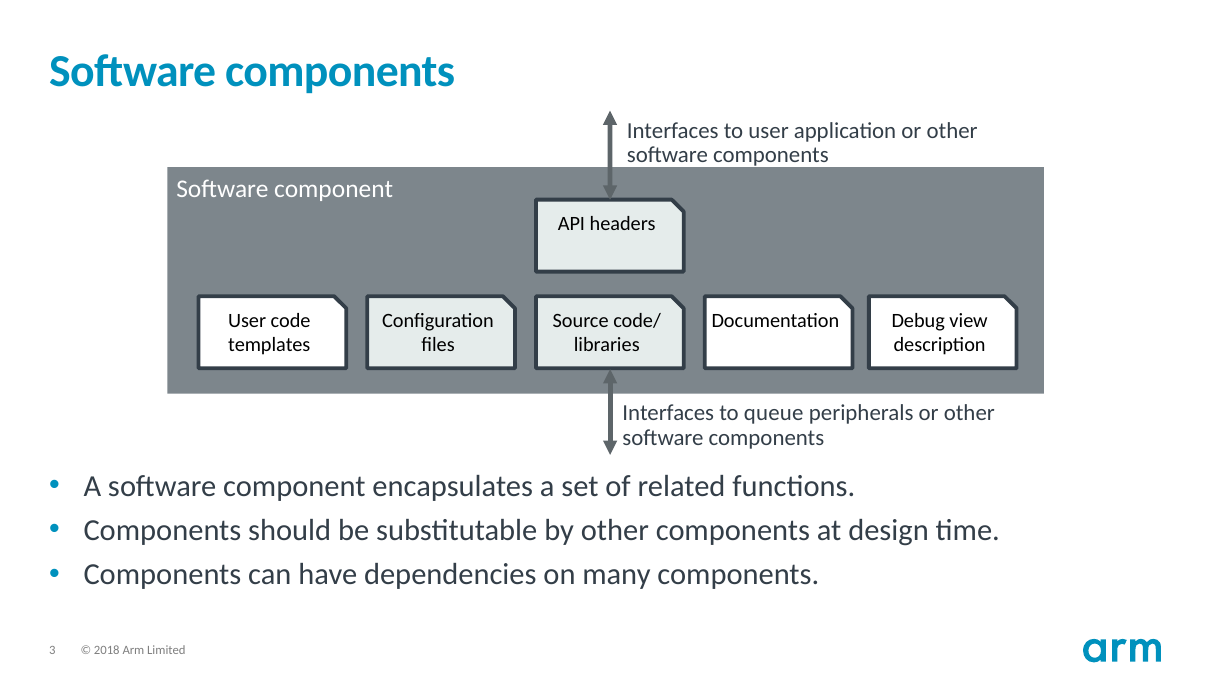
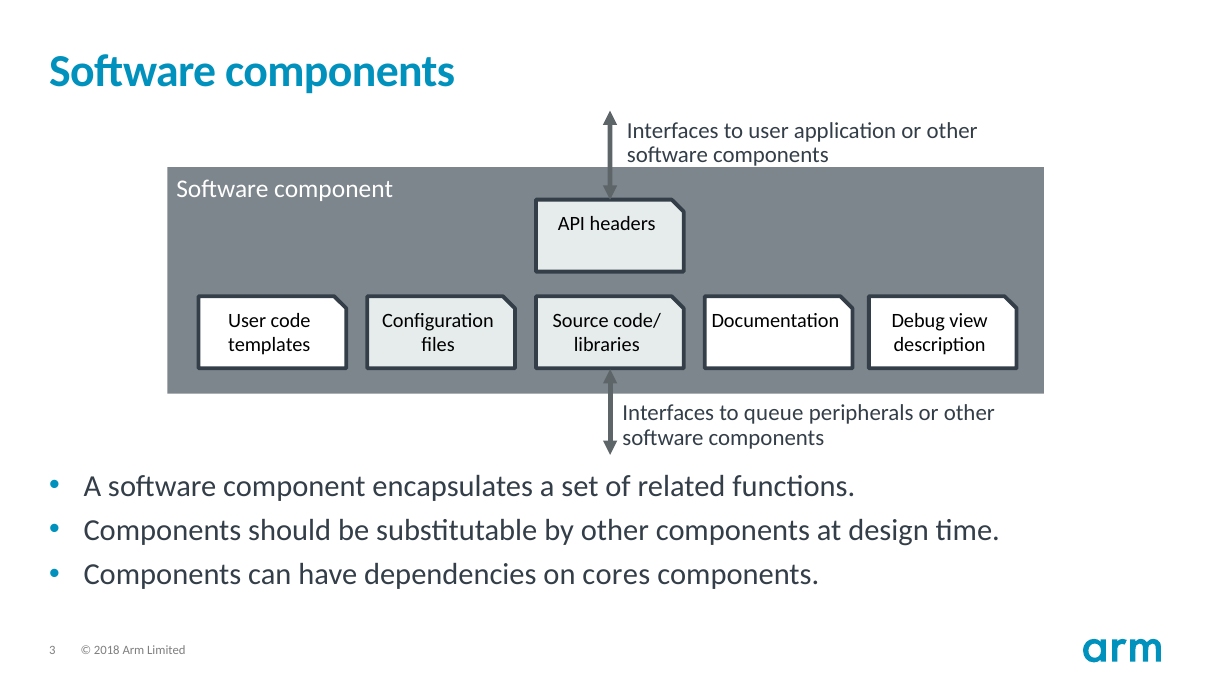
many: many -> cores
